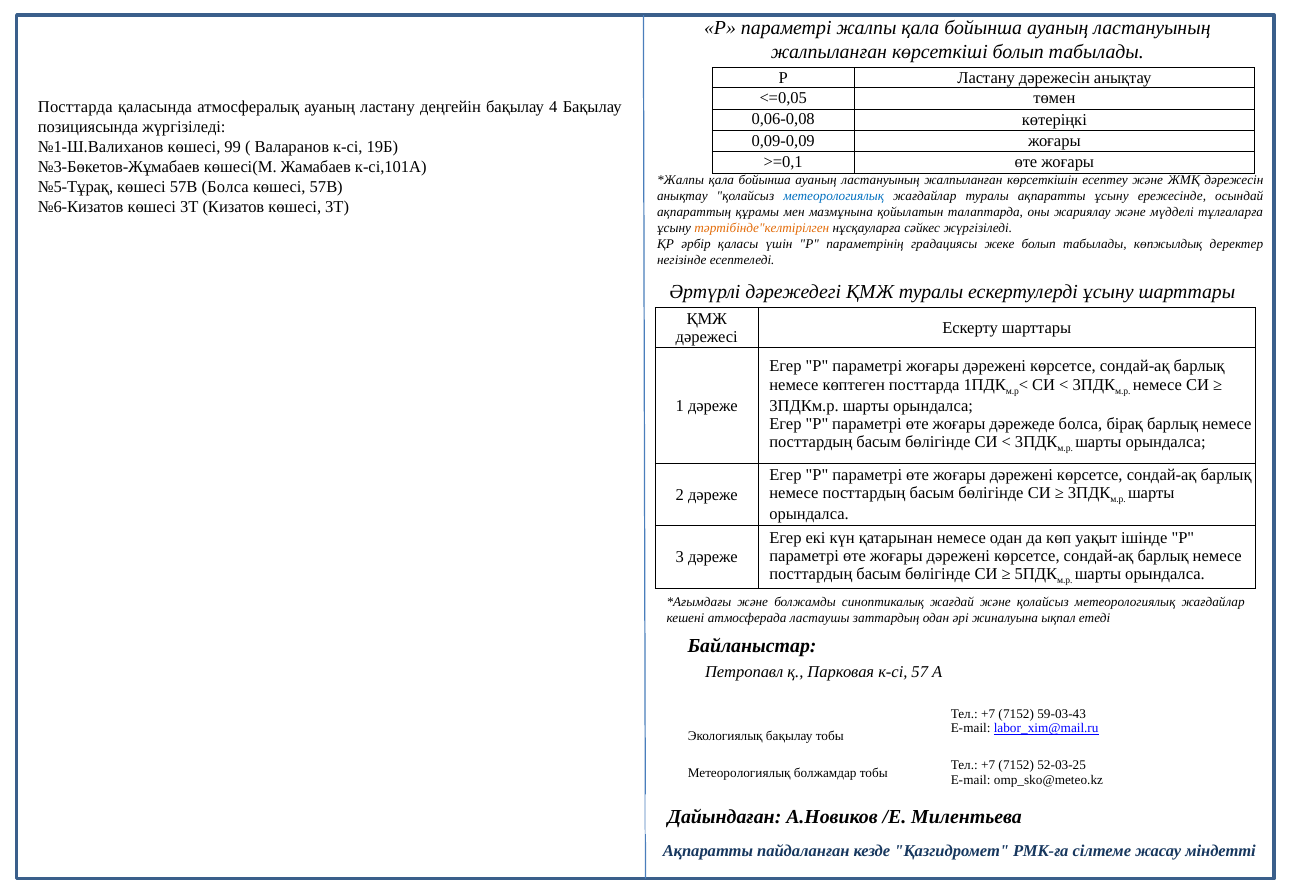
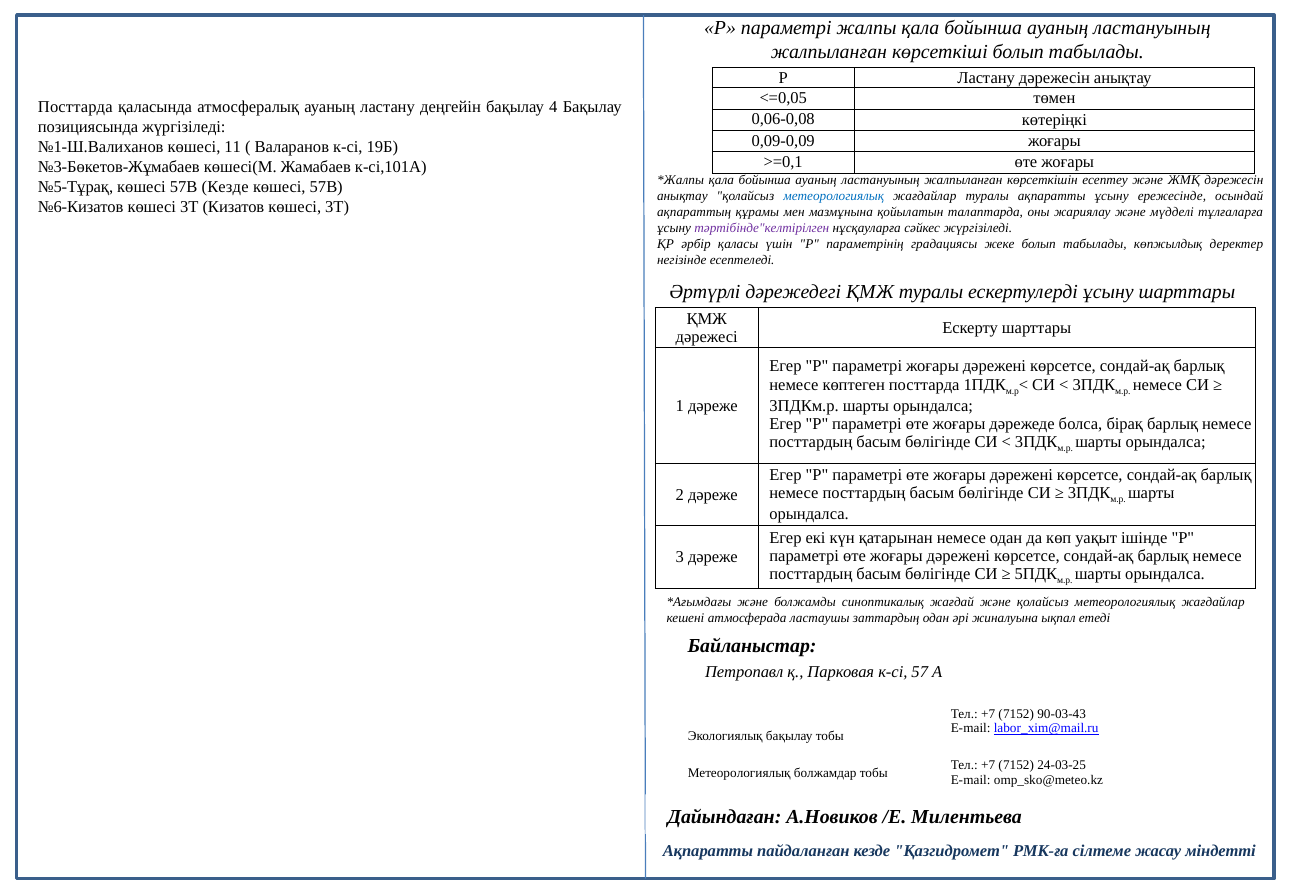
99: 99 -> 11
57В Болса: Болса -> Кезде
тәртібінде"келтірілген colour: orange -> purple
59-03-43: 59-03-43 -> 90-03-43
52-03-25: 52-03-25 -> 24-03-25
